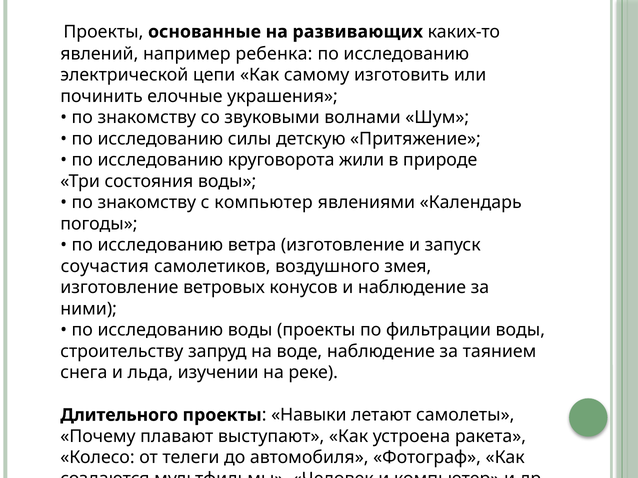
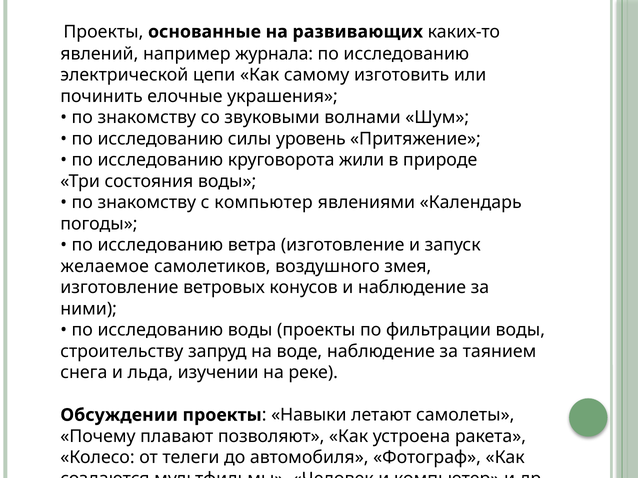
ребенка: ребенка -> журнала
детскую: детскую -> уровень
соучастия: соучастия -> желаемое
Длительного: Длительного -> Обсуждении
выступают: выступают -> позволяют
